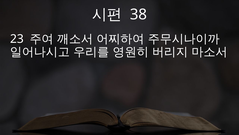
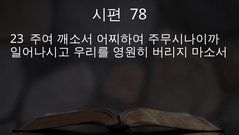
38: 38 -> 78
